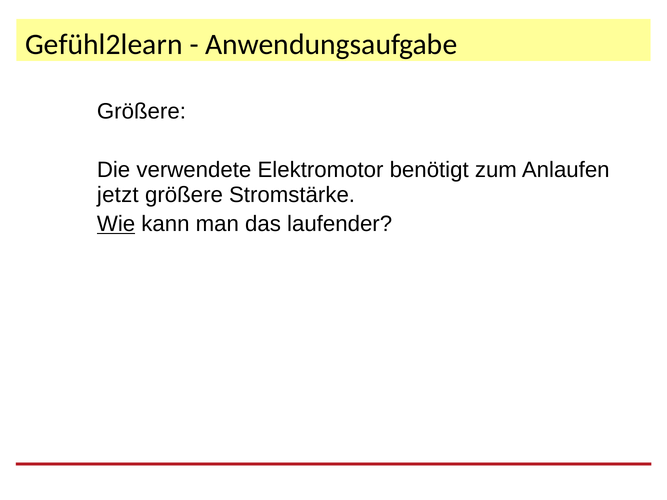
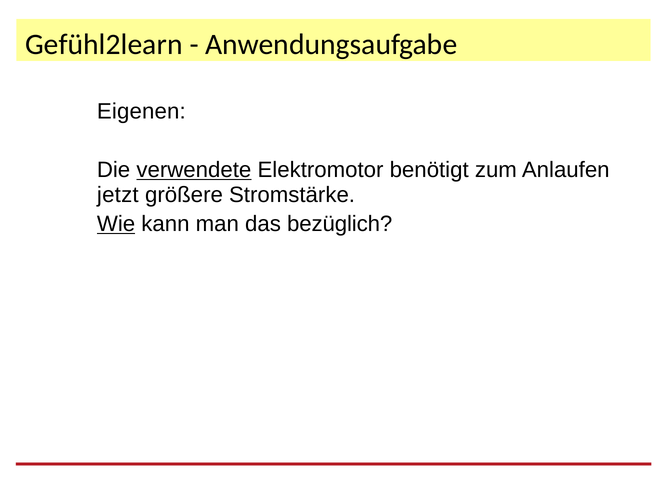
Größere at (141, 112): Größere -> Eigenen
verwendete underline: none -> present
laufender: laufender -> bezüglich
